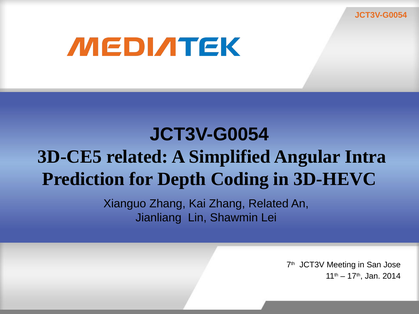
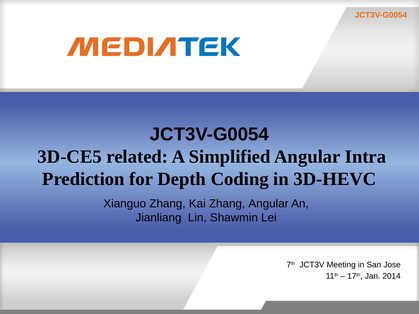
Zhang Related: Related -> Angular
